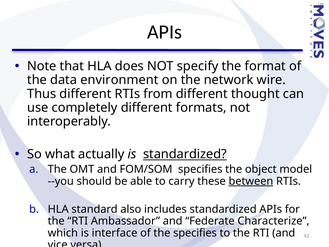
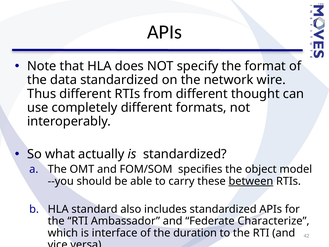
data environment: environment -> standardized
standardized at (185, 154) underline: present -> none
the specifies: specifies -> duration
